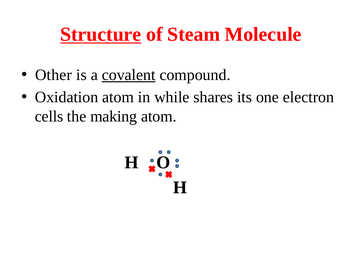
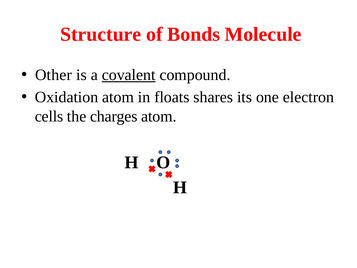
Structure underline: present -> none
Steam: Steam -> Bonds
while: while -> floats
making: making -> charges
